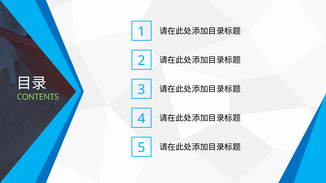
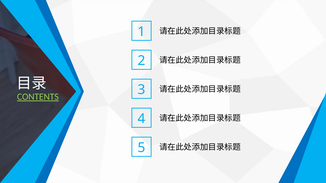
CONTENTS underline: none -> present
